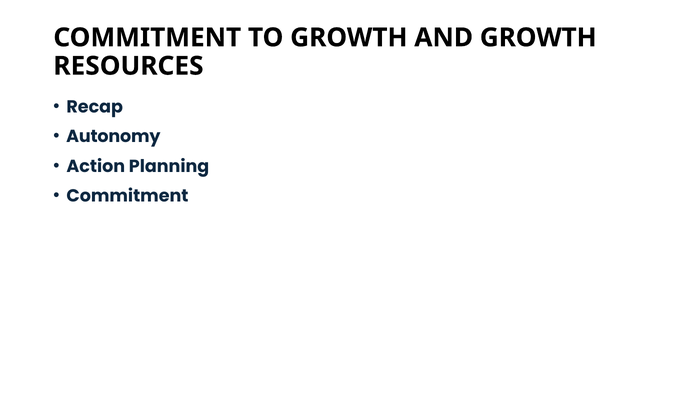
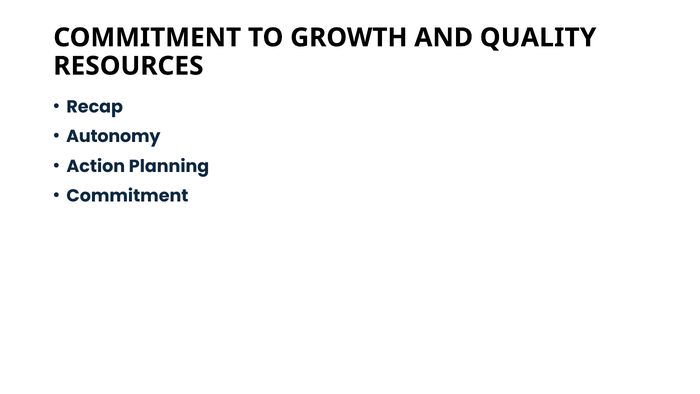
AND GROWTH: GROWTH -> QUALITY
